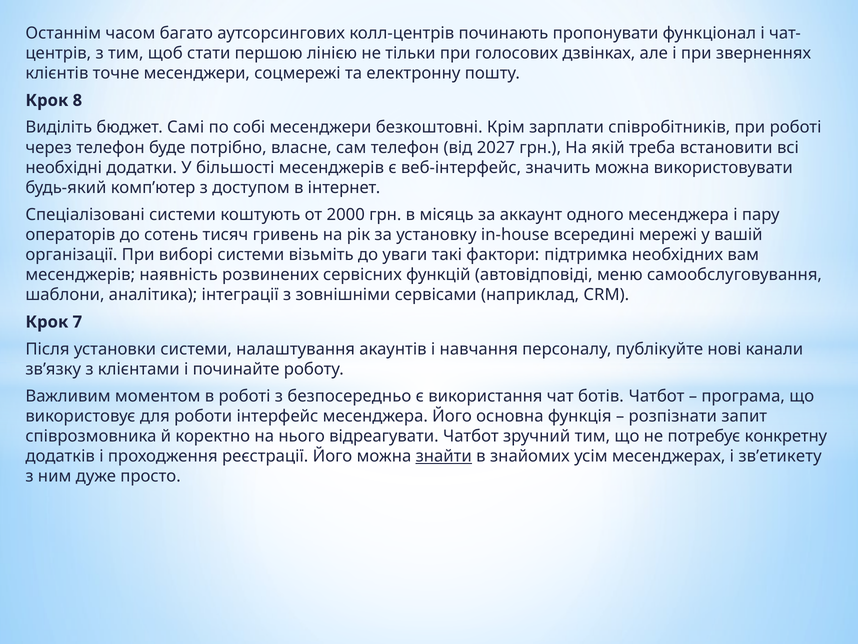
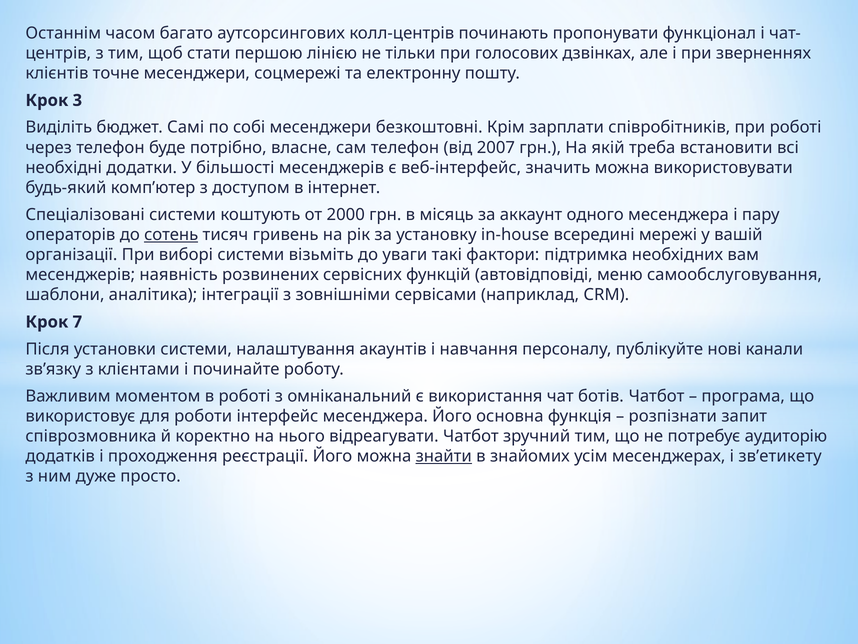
8: 8 -> 3
2027: 2027 -> 2007
сотень underline: none -> present
безпосередньо: безпосередньо -> омніканальний
конкретну: конкретну -> аудиторію
